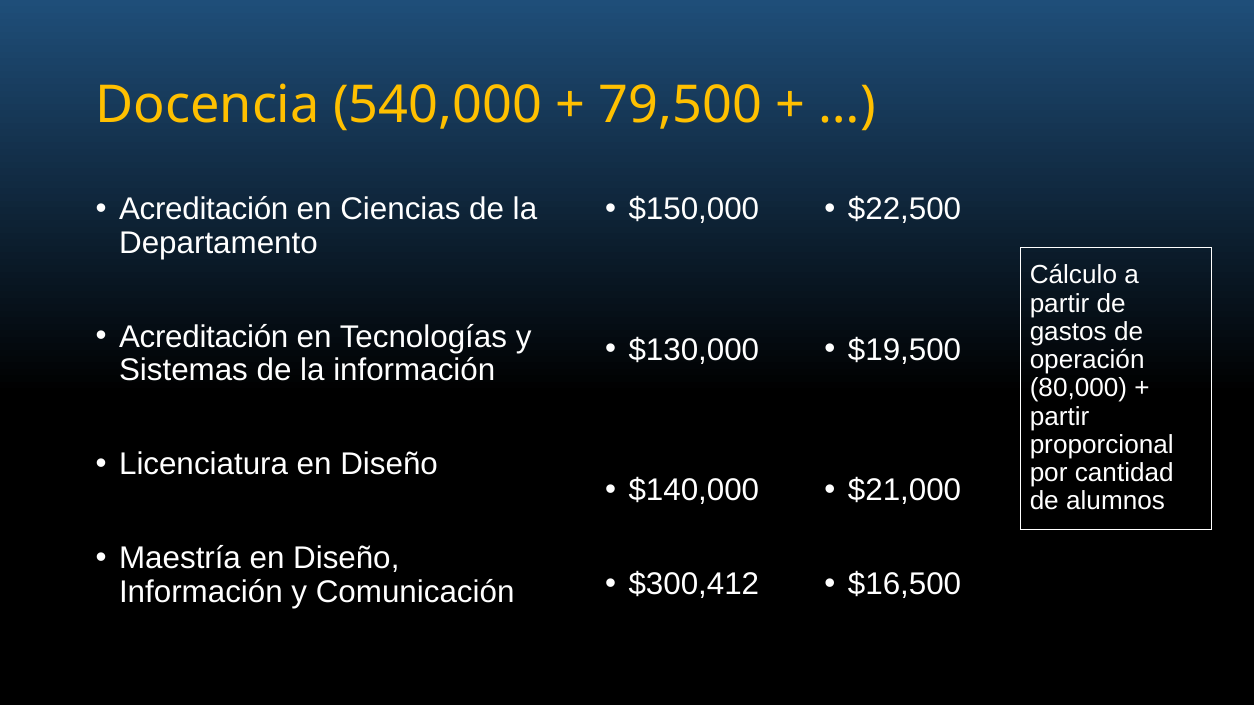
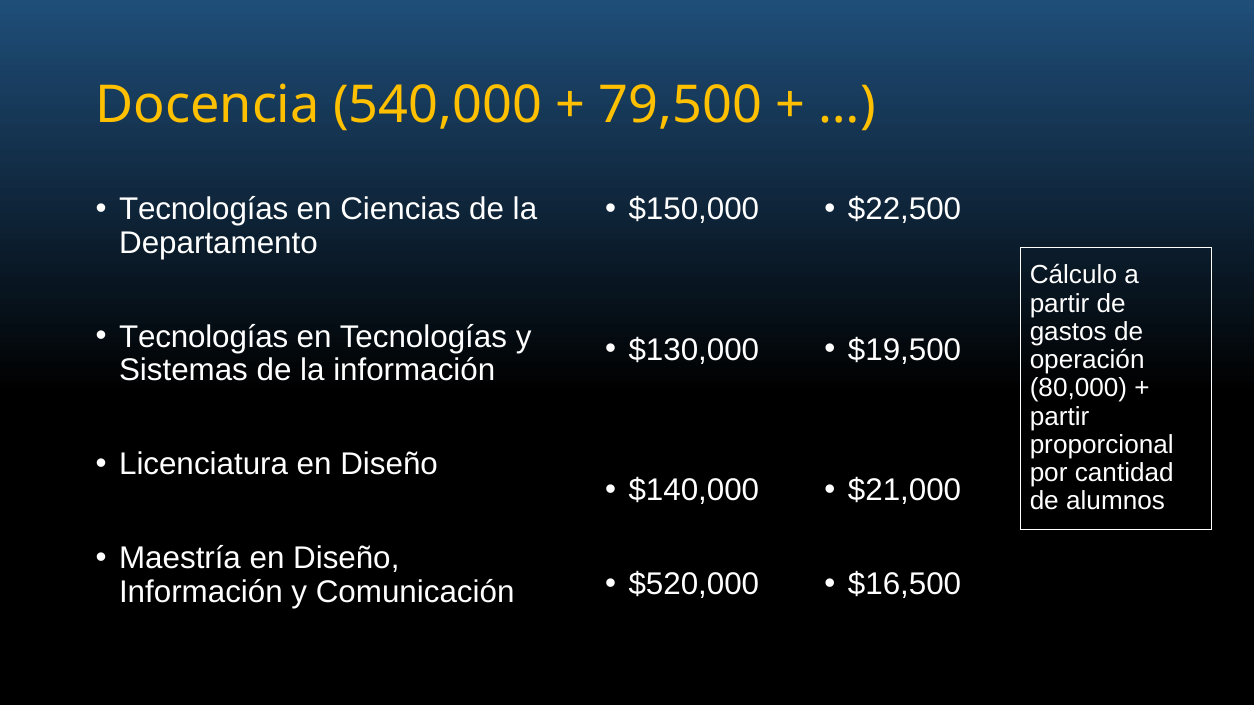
Acreditación at (204, 209): Acreditación -> Tecnologías
Acreditación at (204, 337): Acreditación -> Tecnologías
$300,412: $300,412 -> $520,000
